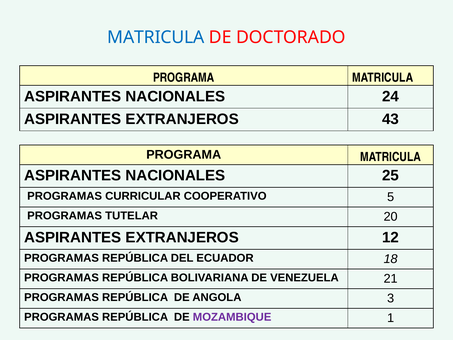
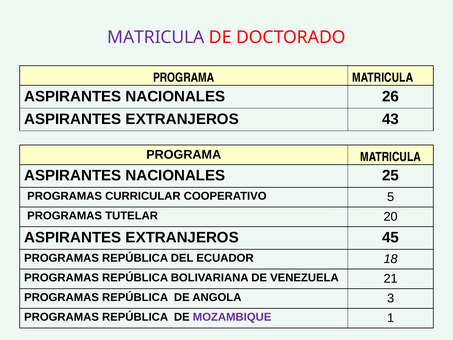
MATRICULA at (156, 37) colour: blue -> purple
24: 24 -> 26
12: 12 -> 45
